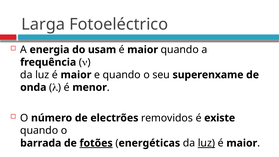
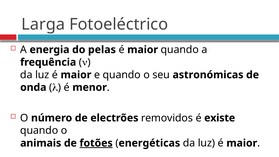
usam: usam -> pelas
superenxame: superenxame -> astronómicas
barrada: barrada -> animais
luz at (206, 143) underline: present -> none
